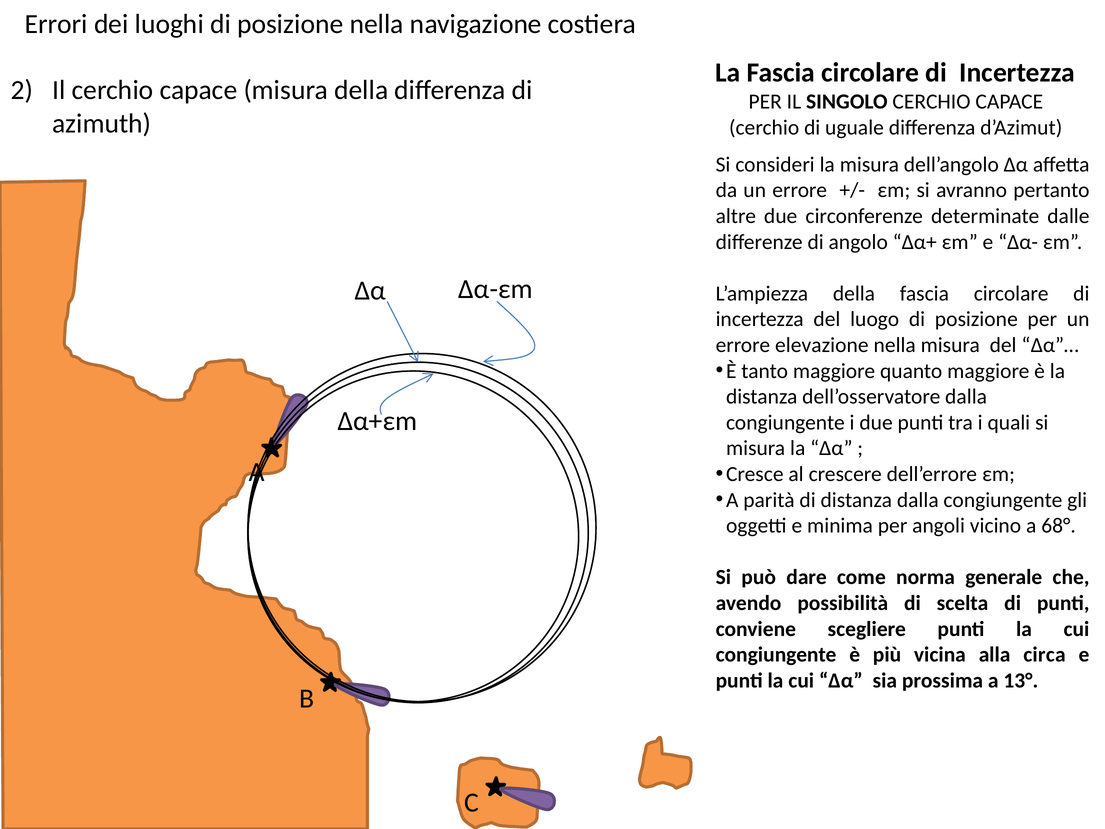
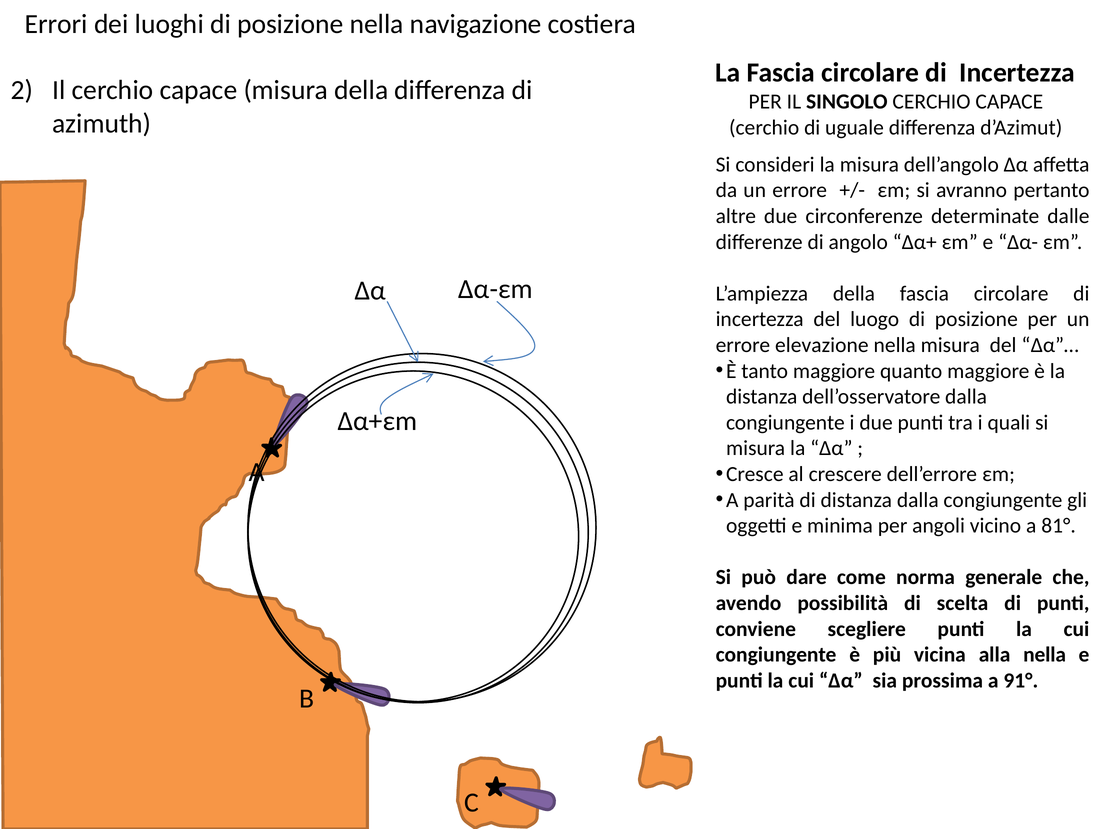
68°: 68° -> 81°
alla circa: circa -> nella
13°: 13° -> 91°
